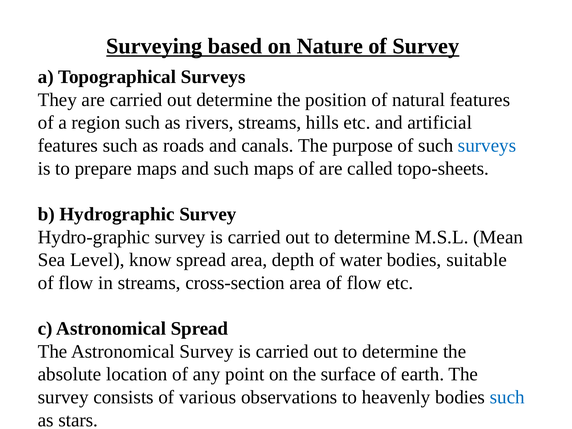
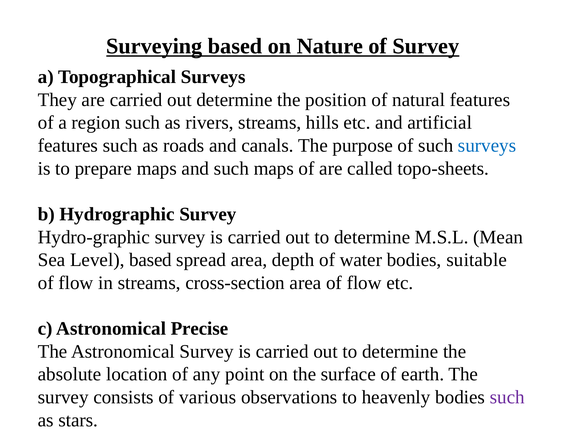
Level know: know -> based
Astronomical Spread: Spread -> Precise
such at (507, 397) colour: blue -> purple
